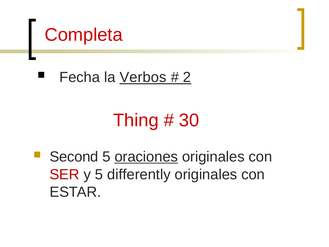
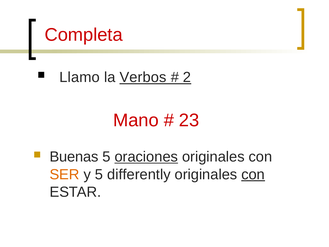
Fecha: Fecha -> Llamo
Thing: Thing -> Mano
30: 30 -> 23
Second: Second -> Buenas
SER colour: red -> orange
con at (253, 174) underline: none -> present
